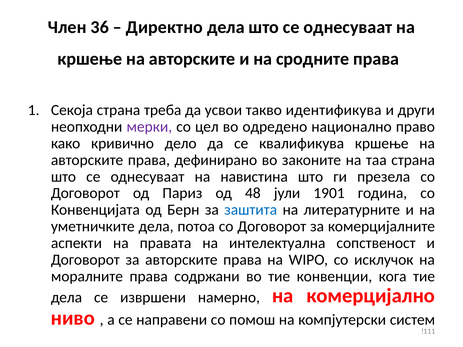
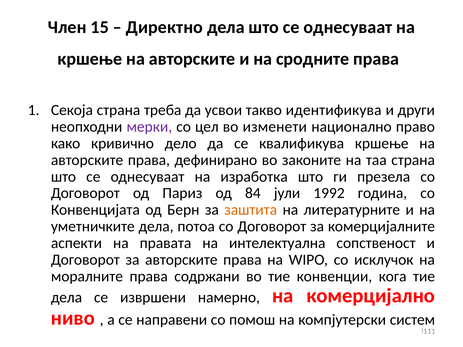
36: 36 -> 15
одредено: одредено -> изменети
навистина: навистина -> изработка
48: 48 -> 84
1901: 1901 -> 1992
заштита colour: blue -> orange
